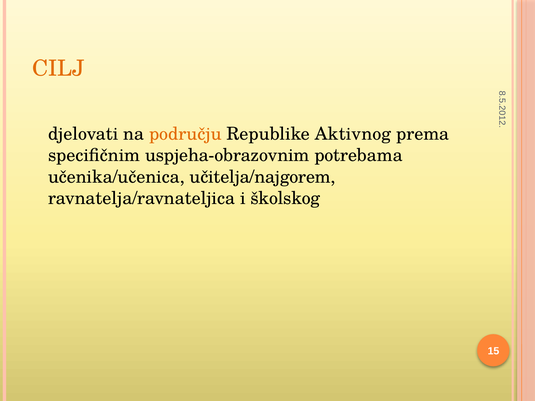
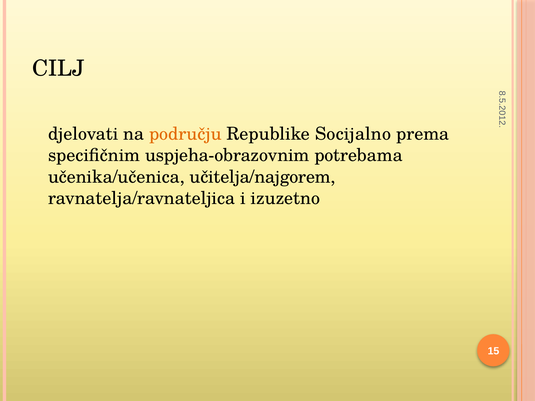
CILJ colour: orange -> black
Aktivnog: Aktivnog -> Socijalno
školskog: školskog -> izuzetno
